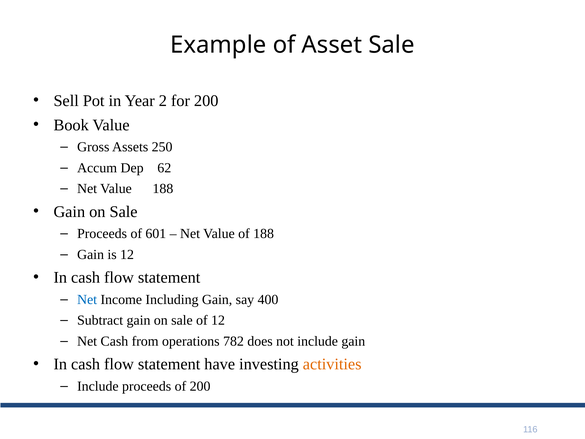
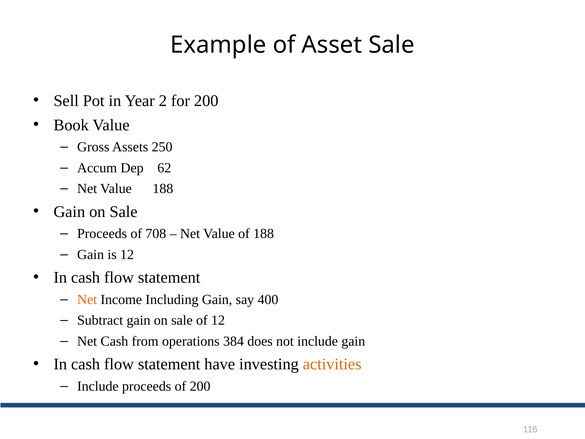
601: 601 -> 708
Net at (87, 299) colour: blue -> orange
782: 782 -> 384
